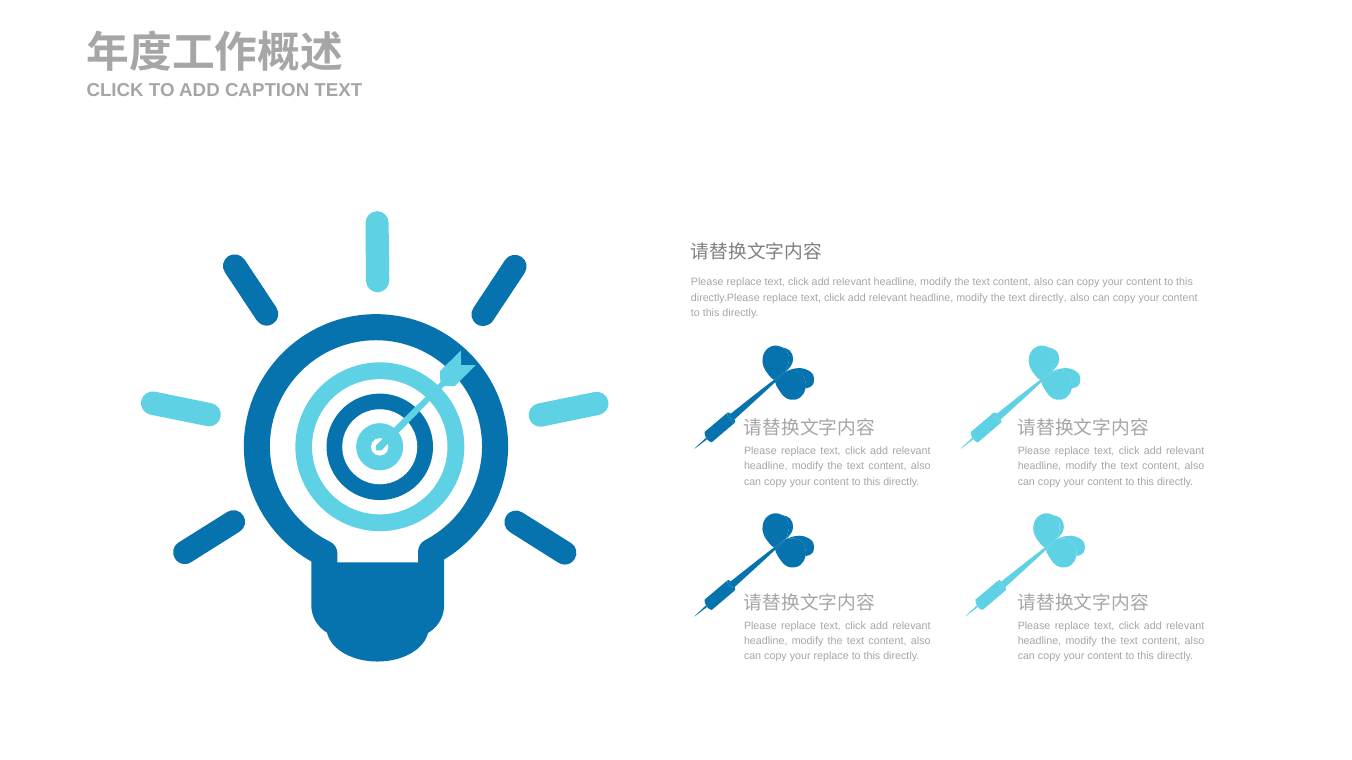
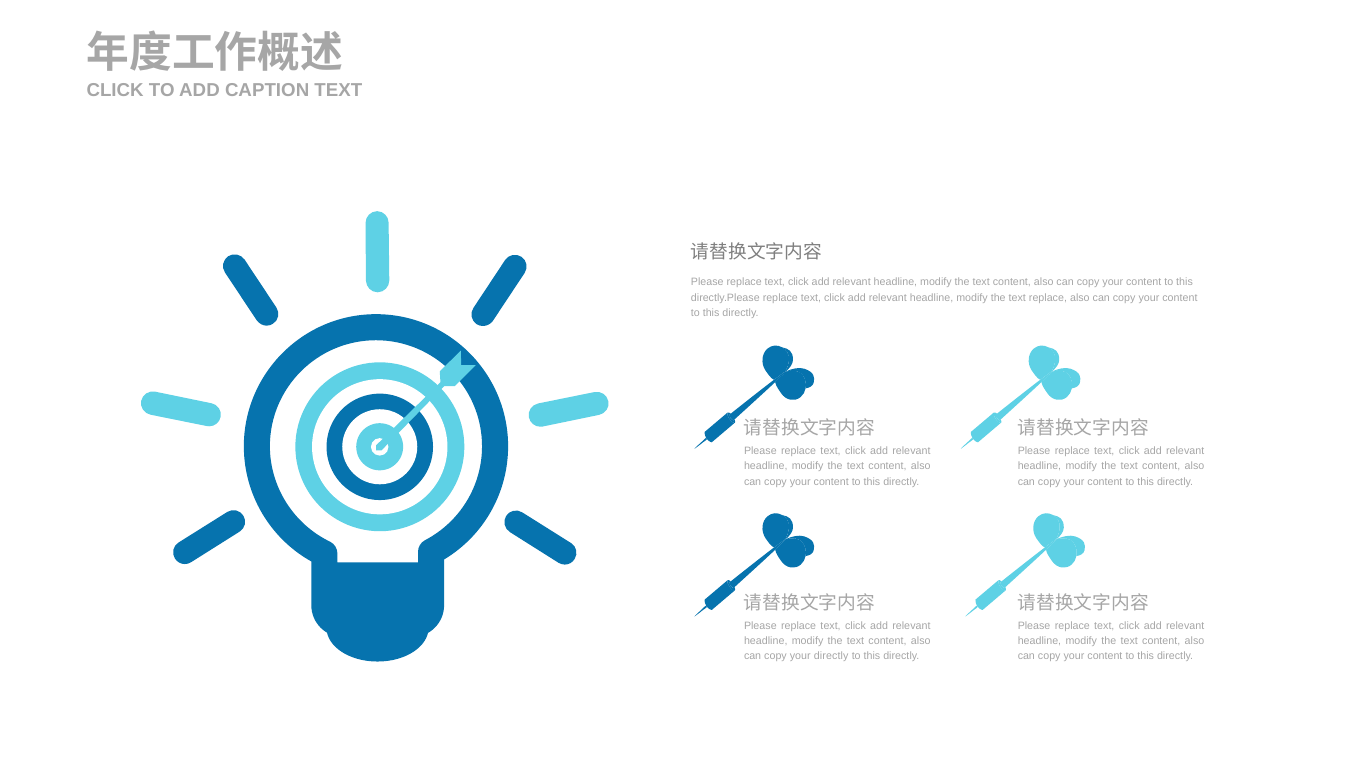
text directly: directly -> replace
your replace: replace -> directly
